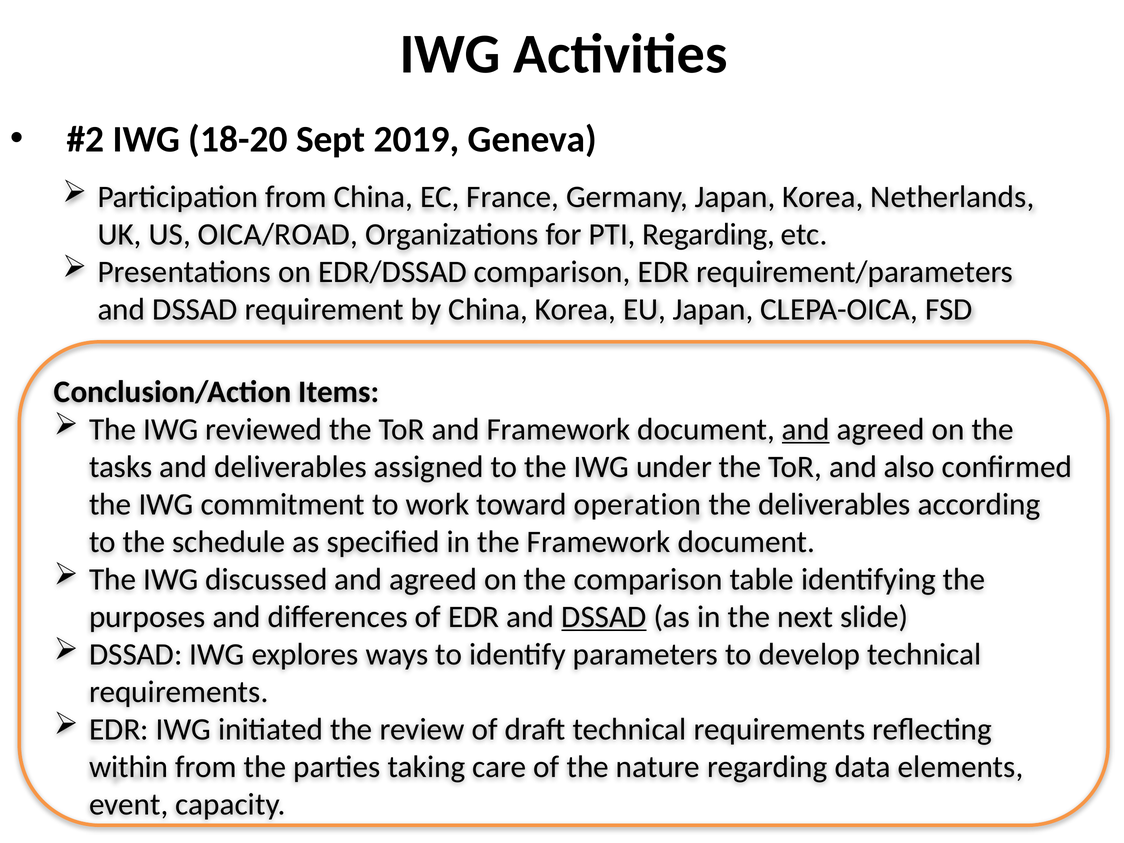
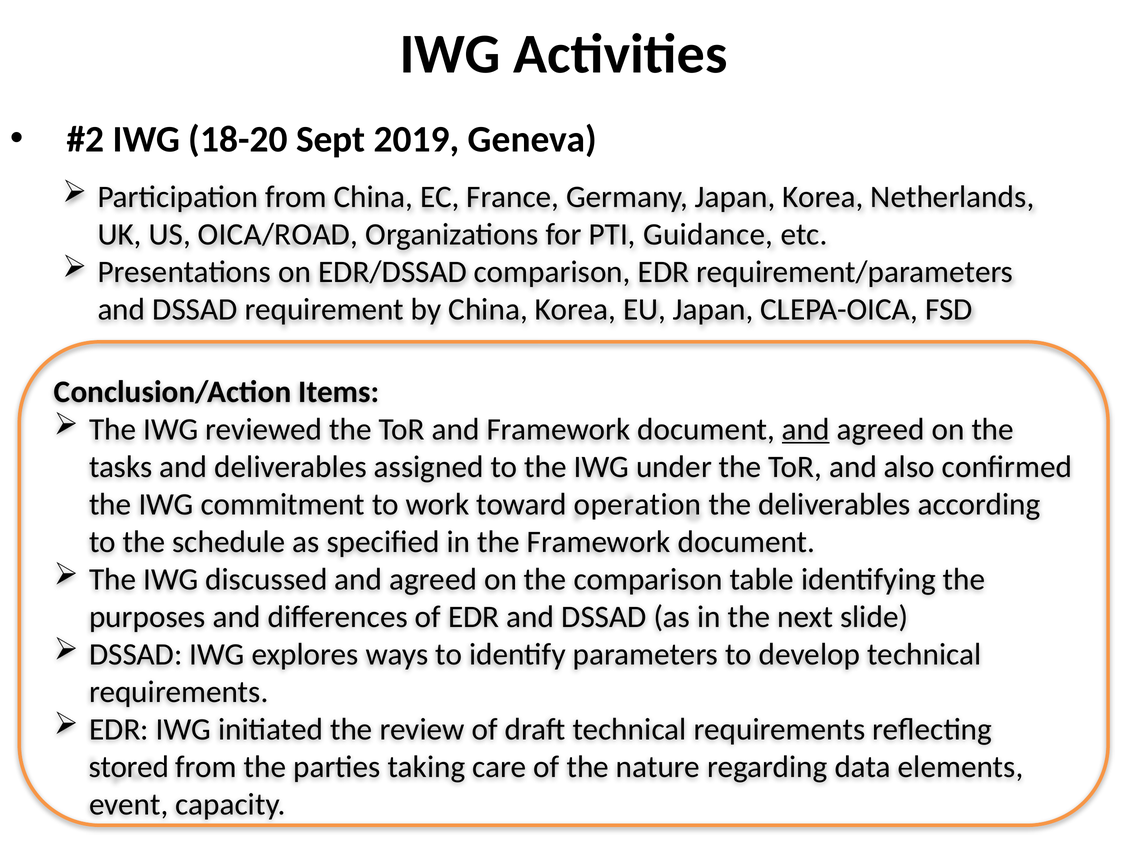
PTI Regarding: Regarding -> Guidance
DSSAD at (604, 617) underline: present -> none
within: within -> stored
